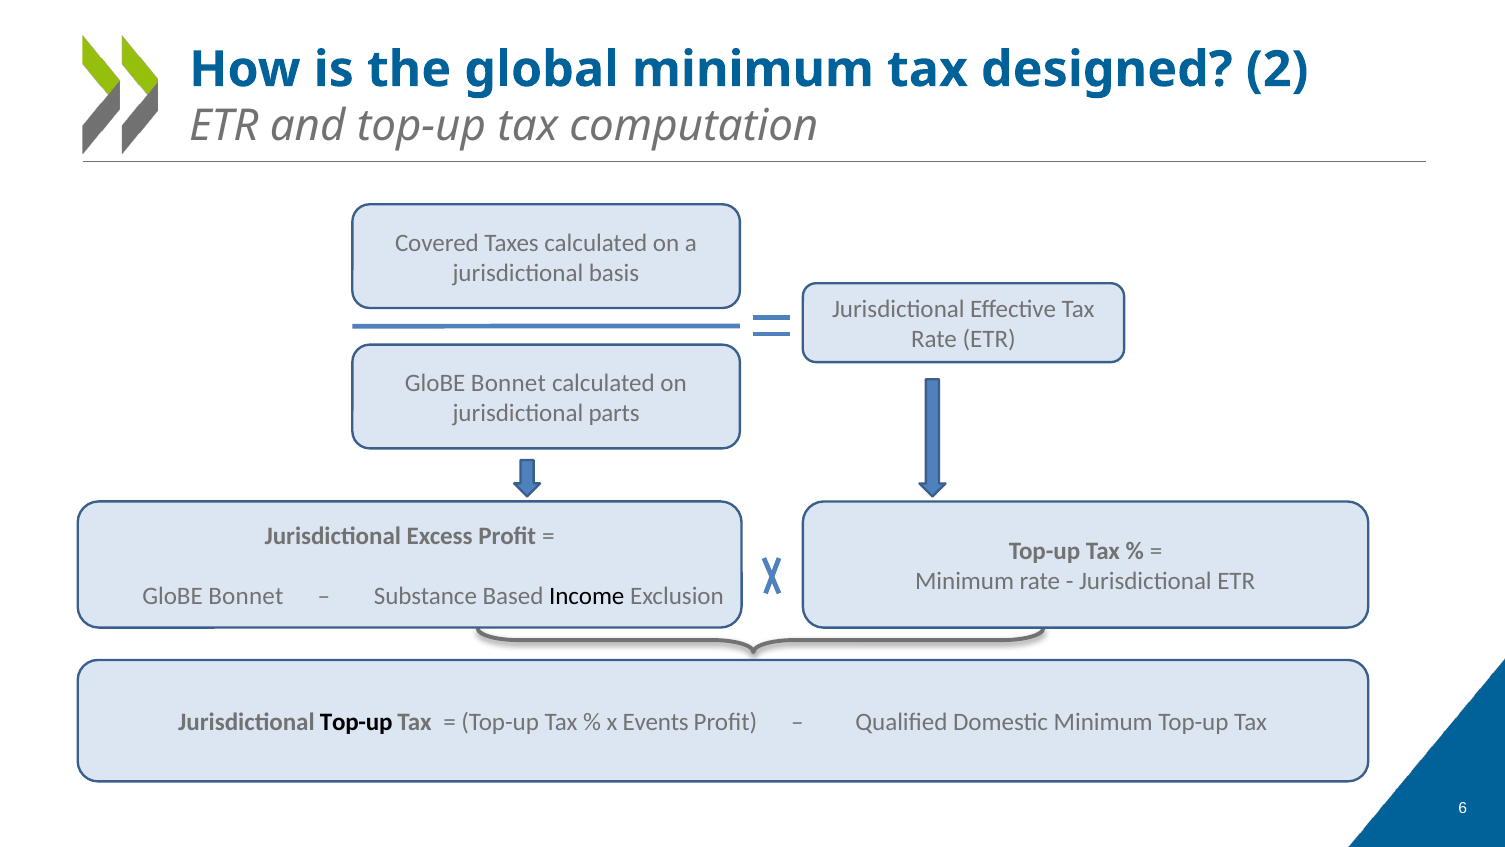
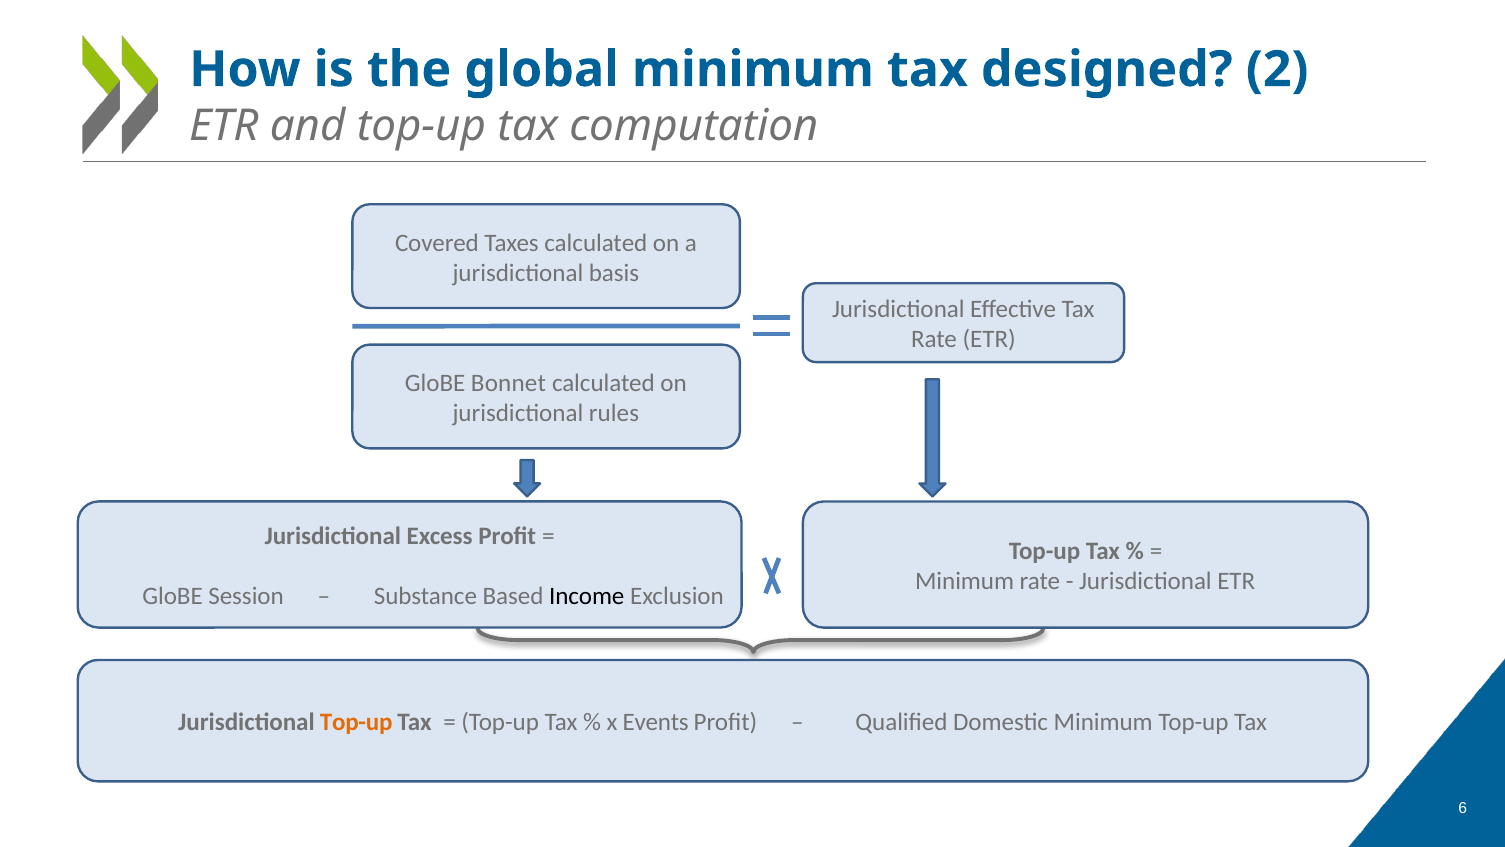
parts: parts -> rules
Bonnet at (246, 596): Bonnet -> Session
Top-up at (356, 722) colour: black -> orange
